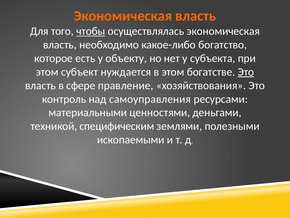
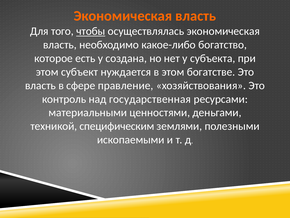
объекту: объекту -> создана
Это at (246, 72) underline: present -> none
самоуправления: самоуправления -> государственная
